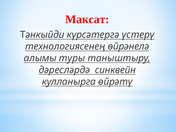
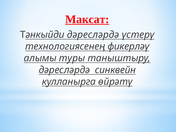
Максат underline: none -> present
Тәнкыйди күрсәтергә: күрсәтергә -> дәресләрдә
өйрәнелә: өйрәнелә -> фикерләү
